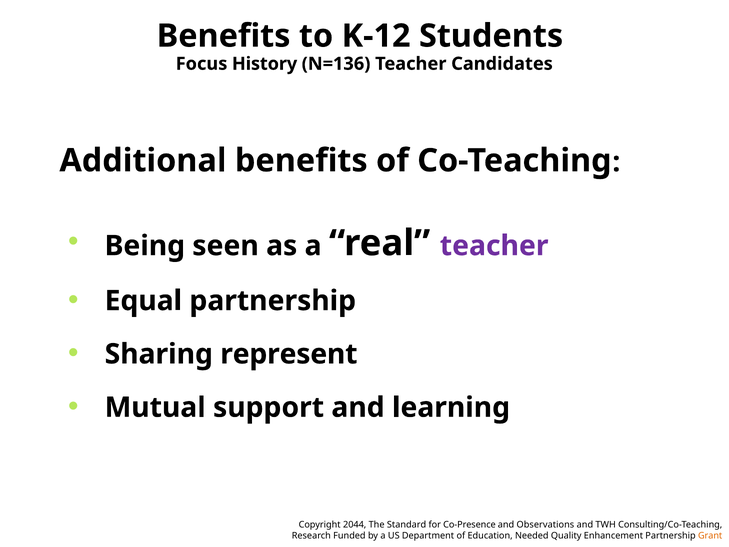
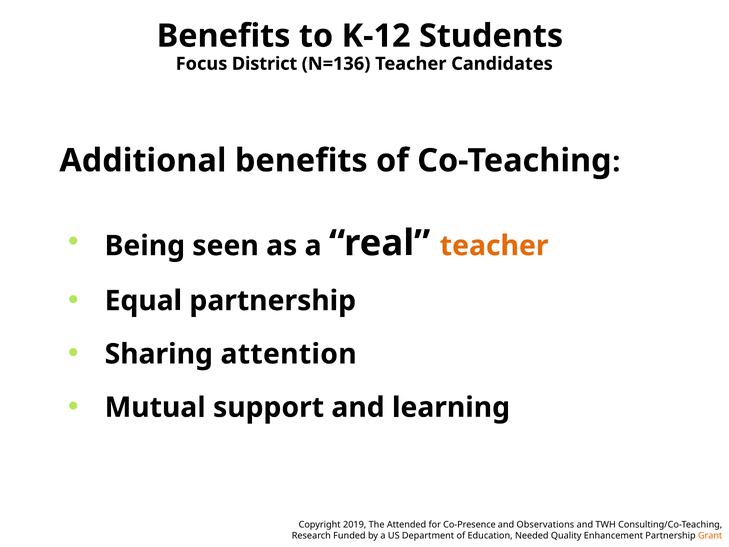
History: History -> District
teacher at (494, 246) colour: purple -> orange
represent: represent -> attention
2044: 2044 -> 2019
Standard: Standard -> Attended
